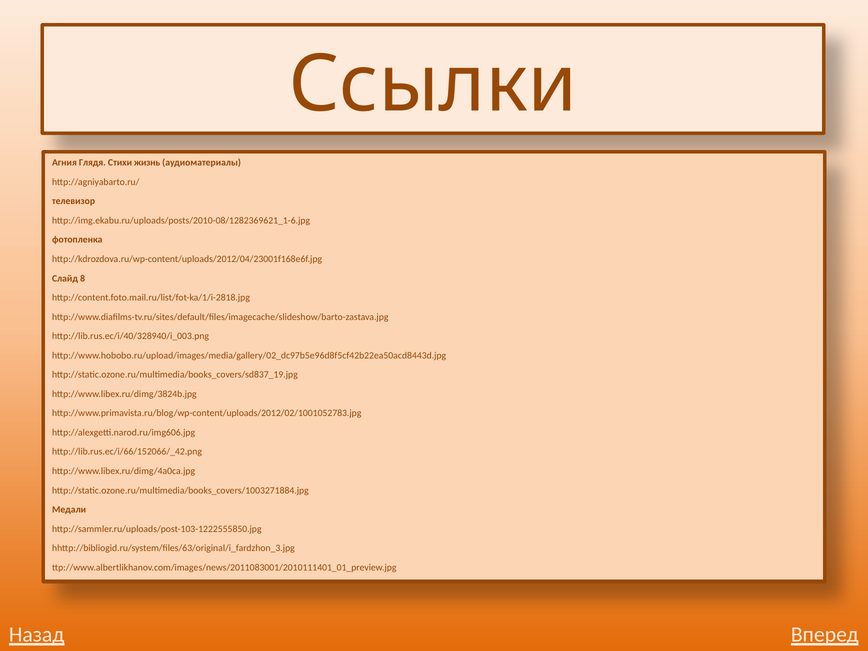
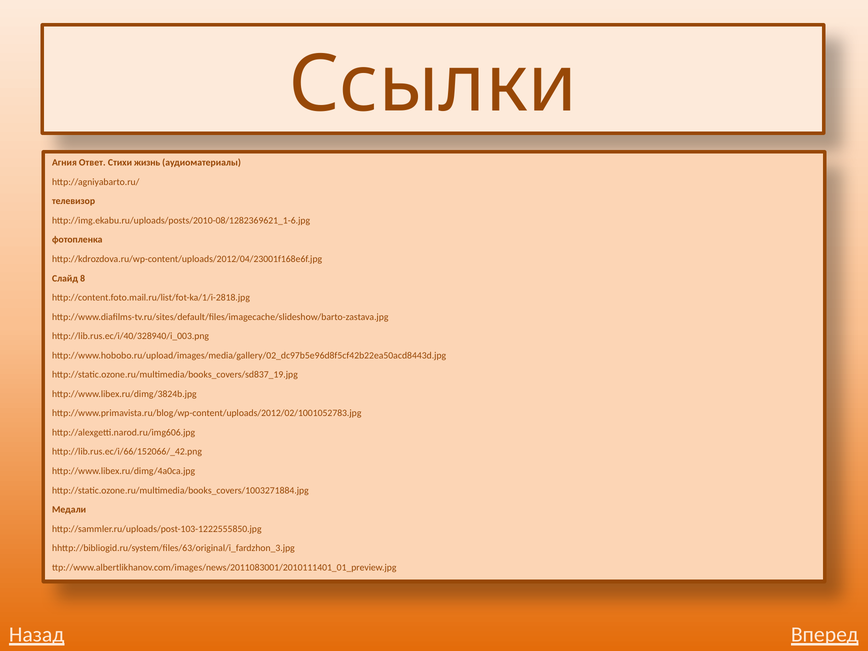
Глядя: Глядя -> Ответ
